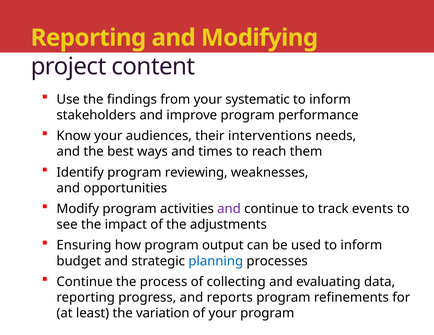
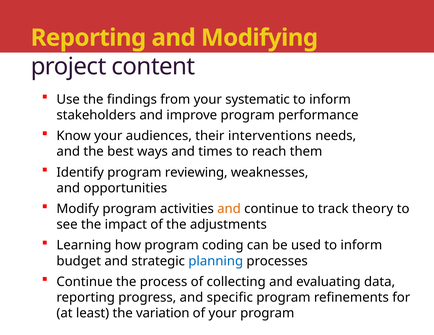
and at (229, 209) colour: purple -> orange
events: events -> theory
Ensuring: Ensuring -> Learning
output: output -> coding
reports: reports -> specific
